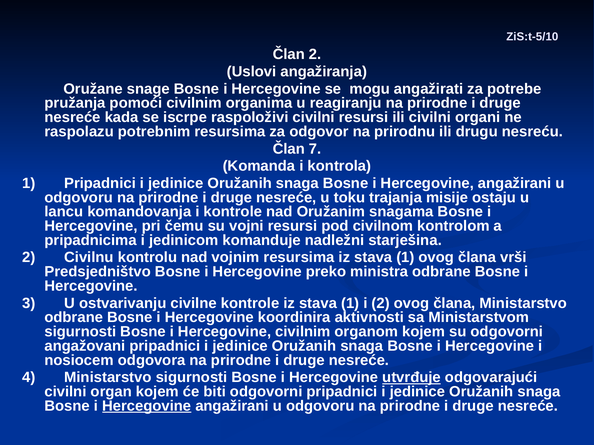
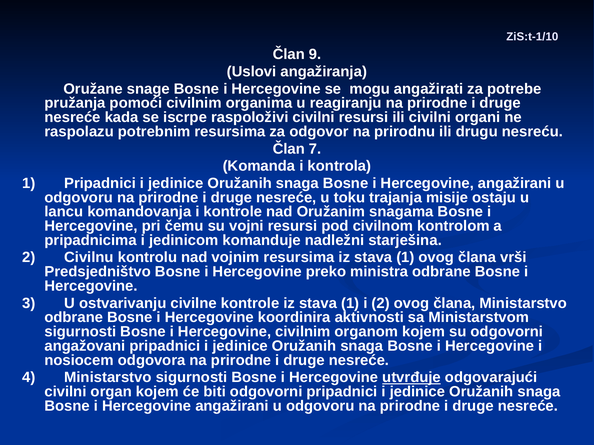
ZiS:t-5/10: ZiS:t-5/10 -> ZiS:t-1/10
Član 2: 2 -> 9
Hercegovine at (147, 406) underline: present -> none
